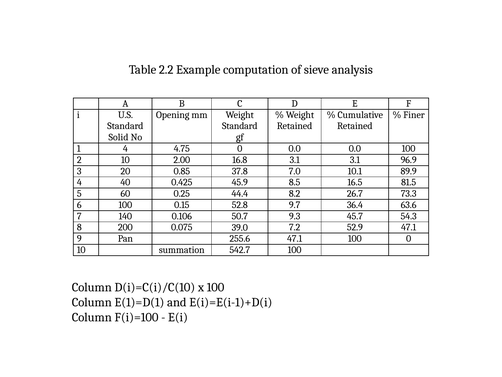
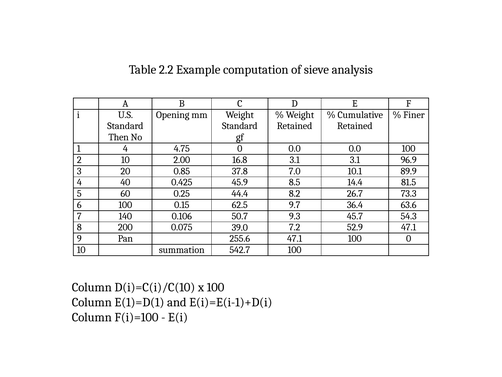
Solid: Solid -> Then
16.5: 16.5 -> 14.4
52.8: 52.8 -> 62.5
